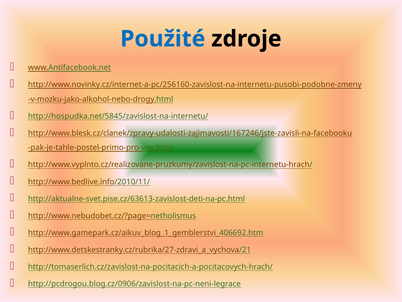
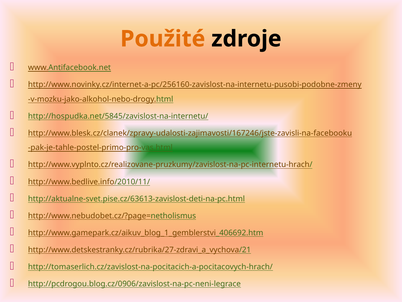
Použité colour: blue -> orange
